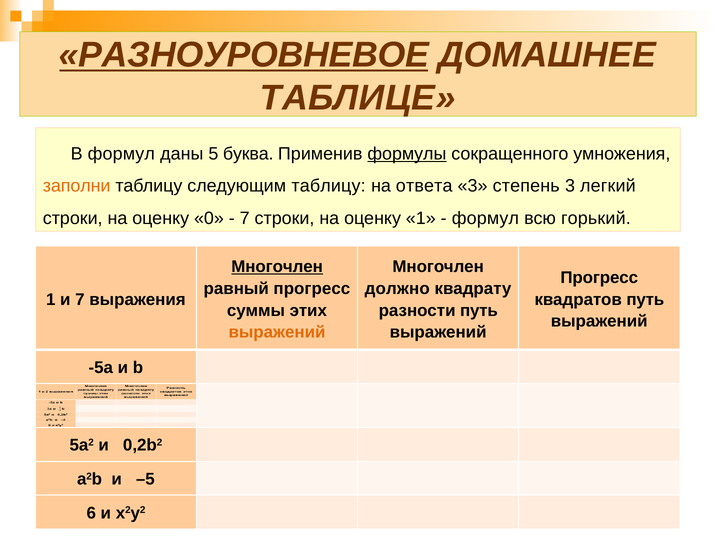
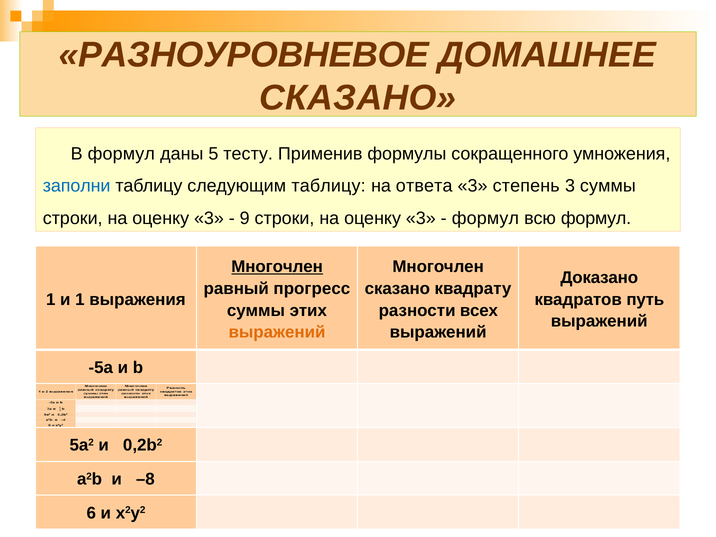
РАЗНОУРОВНЕВОЕ underline: present -> none
ТАБЛИЦЕ at (358, 98): ТАБЛИЦЕ -> СКАЗАНО
буква: буква -> тесту
формулы underline: present -> none
заполни colour: orange -> blue
3 легкий: легкий -> суммы
0 at (209, 218): 0 -> 3
7 at (245, 218): 7 -> 9
1 at (421, 218): 1 -> 3
всю горький: горький -> формул
Прогресс at (599, 278): Прогресс -> Доказано
должно at (397, 289): должно -> сказано
и 7: 7 -> 1
разности путь: путь -> всех
–5: –5 -> –8
